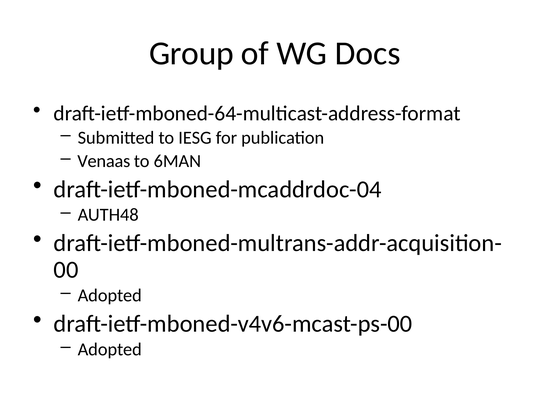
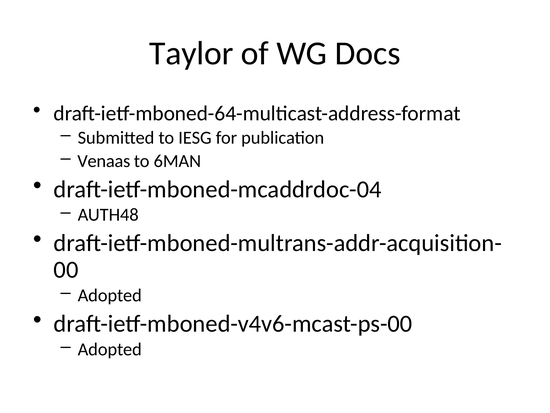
Group: Group -> Taylor
